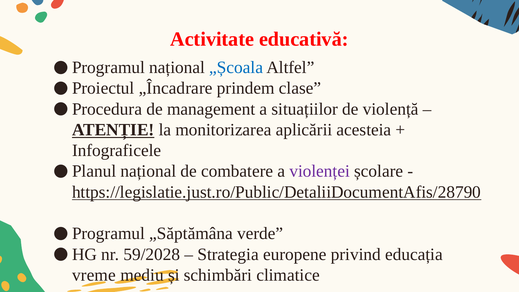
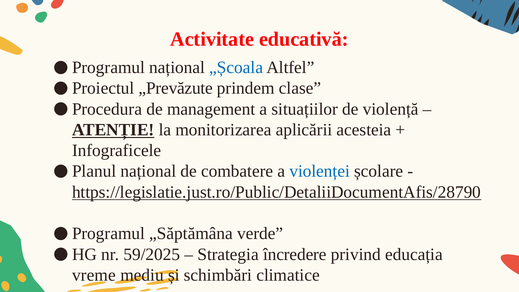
„Încadrare: „Încadrare -> „Prevăzute
violenței colour: purple -> blue
59/2028: 59/2028 -> 59/2025
europene: europene -> încredere
